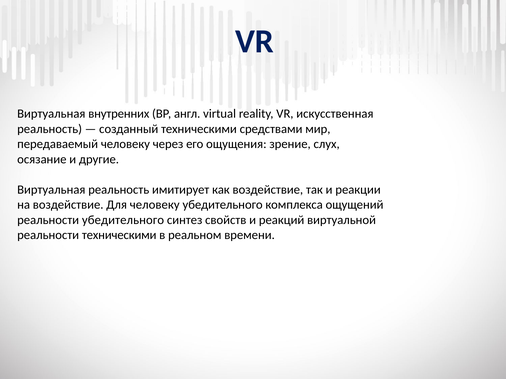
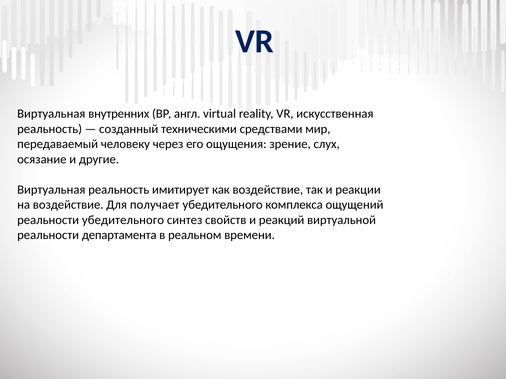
Для человеку: человеку -> получает
реальности техническими: техническими -> департамента
